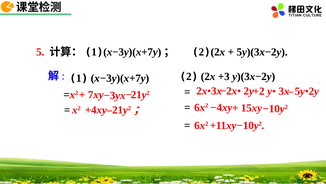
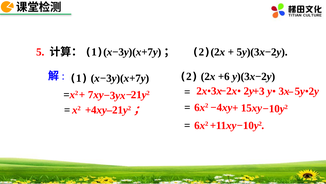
+3: +3 -> +6
+2: +2 -> +3
